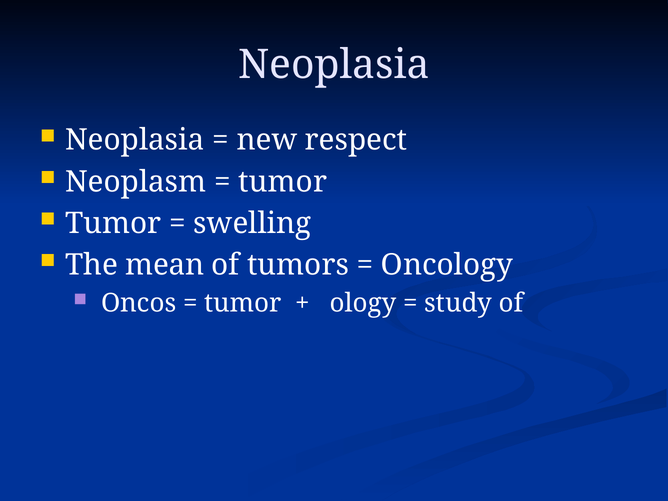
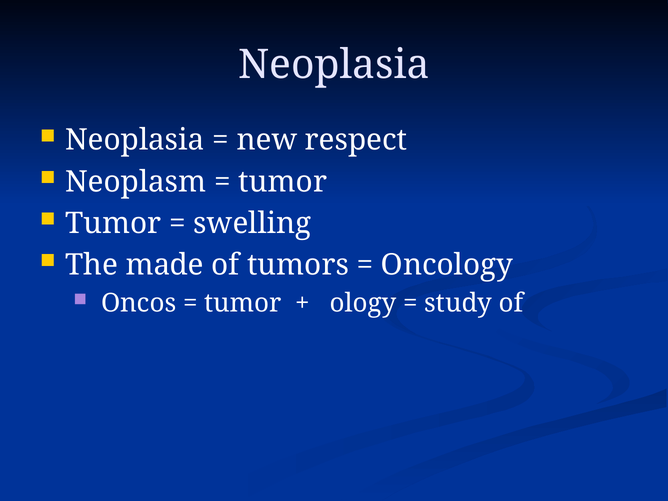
mean: mean -> made
